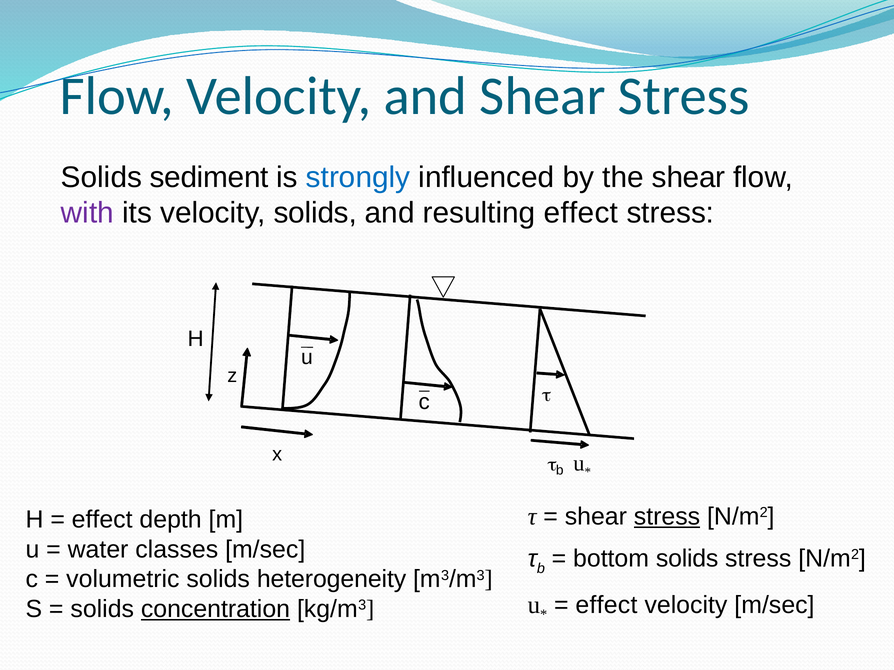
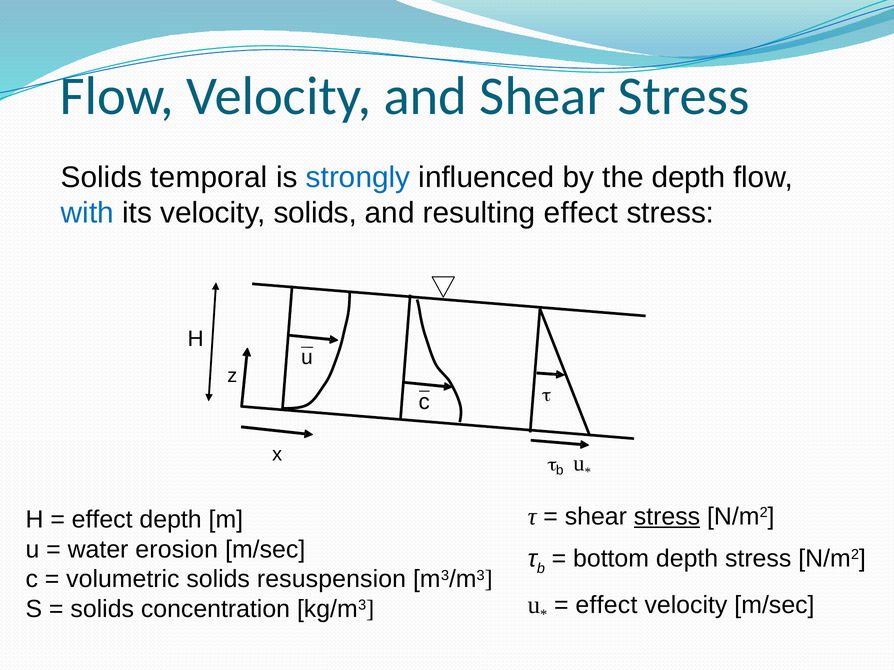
sediment: sediment -> temporal
the shear: shear -> depth
with colour: purple -> blue
classes: classes -> erosion
bottom solids: solids -> depth
heterogeneity: heterogeneity -> resuspension
concentration underline: present -> none
